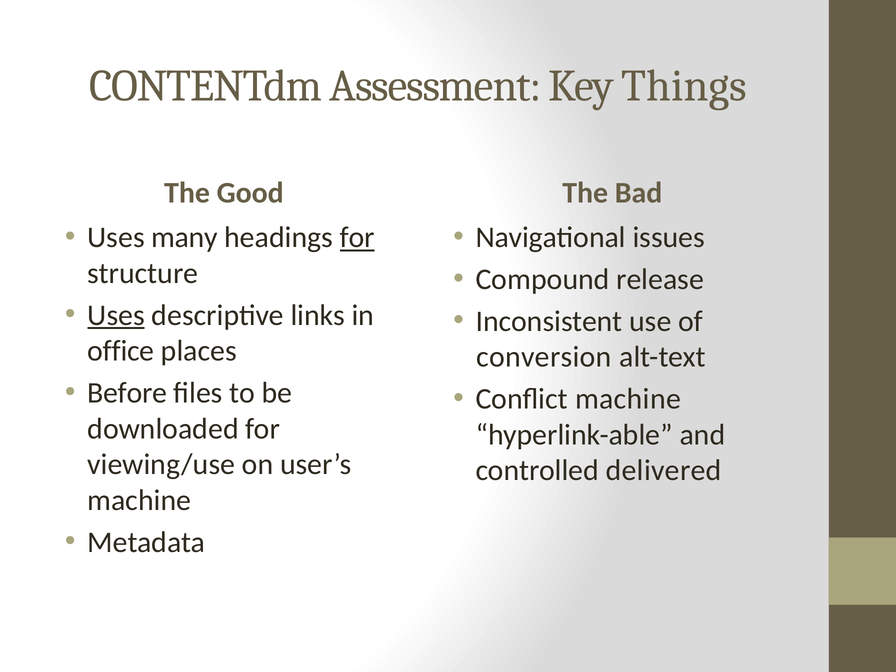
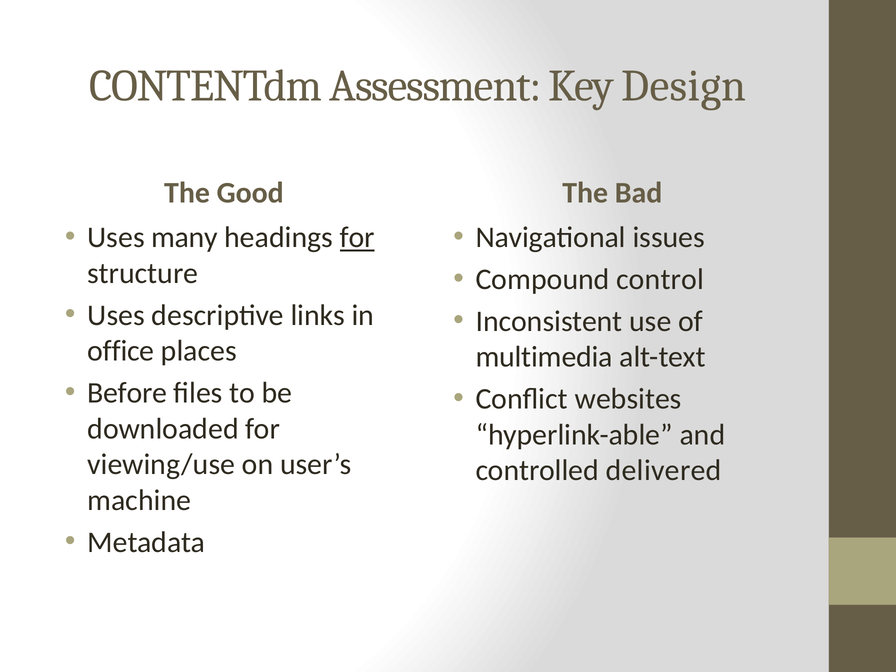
Things: Things -> Design
release: release -> control
Uses at (116, 315) underline: present -> none
conversion: conversion -> multimedia
Conflict machine: machine -> websites
